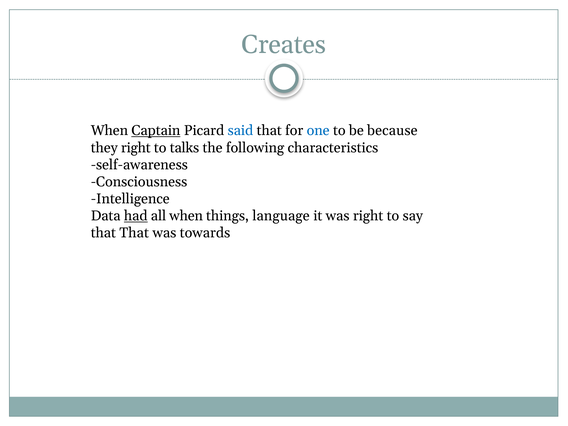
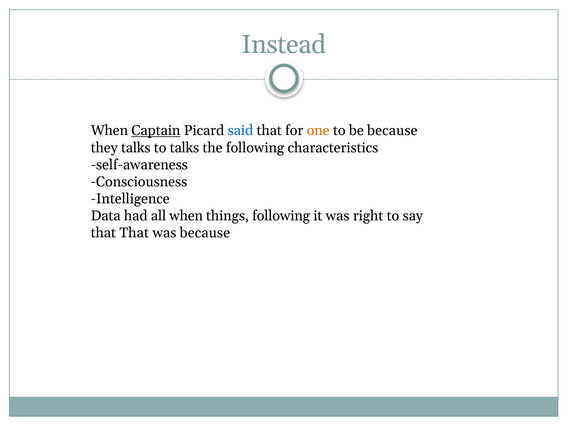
Creates: Creates -> Instead
one colour: blue -> orange
they right: right -> talks
had underline: present -> none
things language: language -> following
was towards: towards -> because
